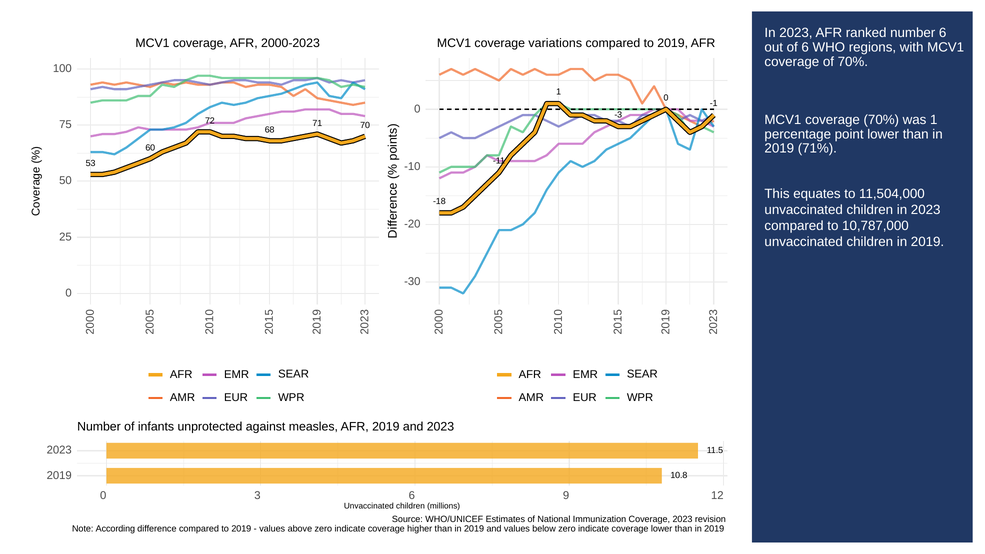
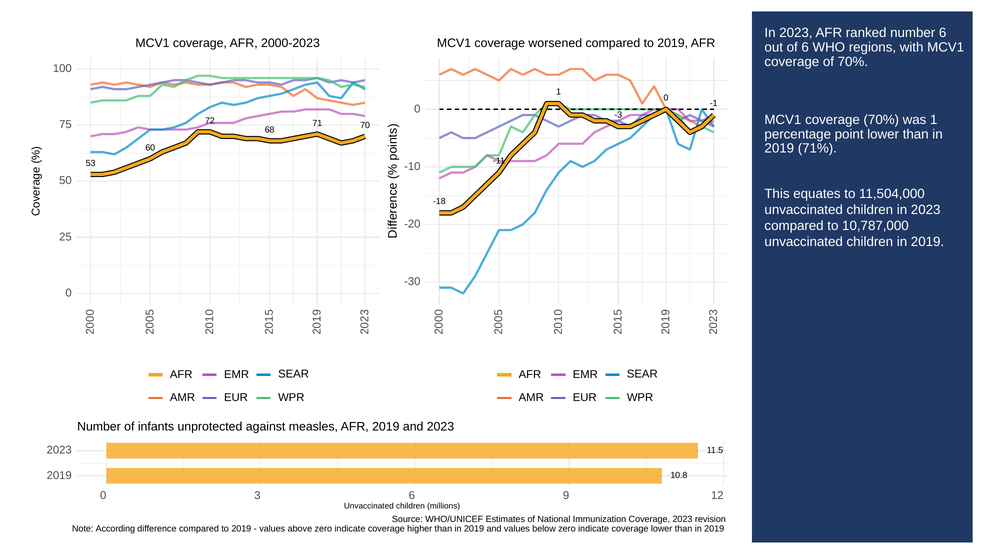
variations: variations -> worsened
